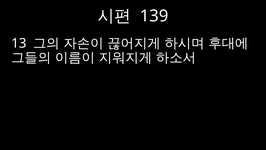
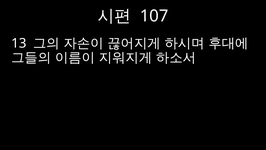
139: 139 -> 107
